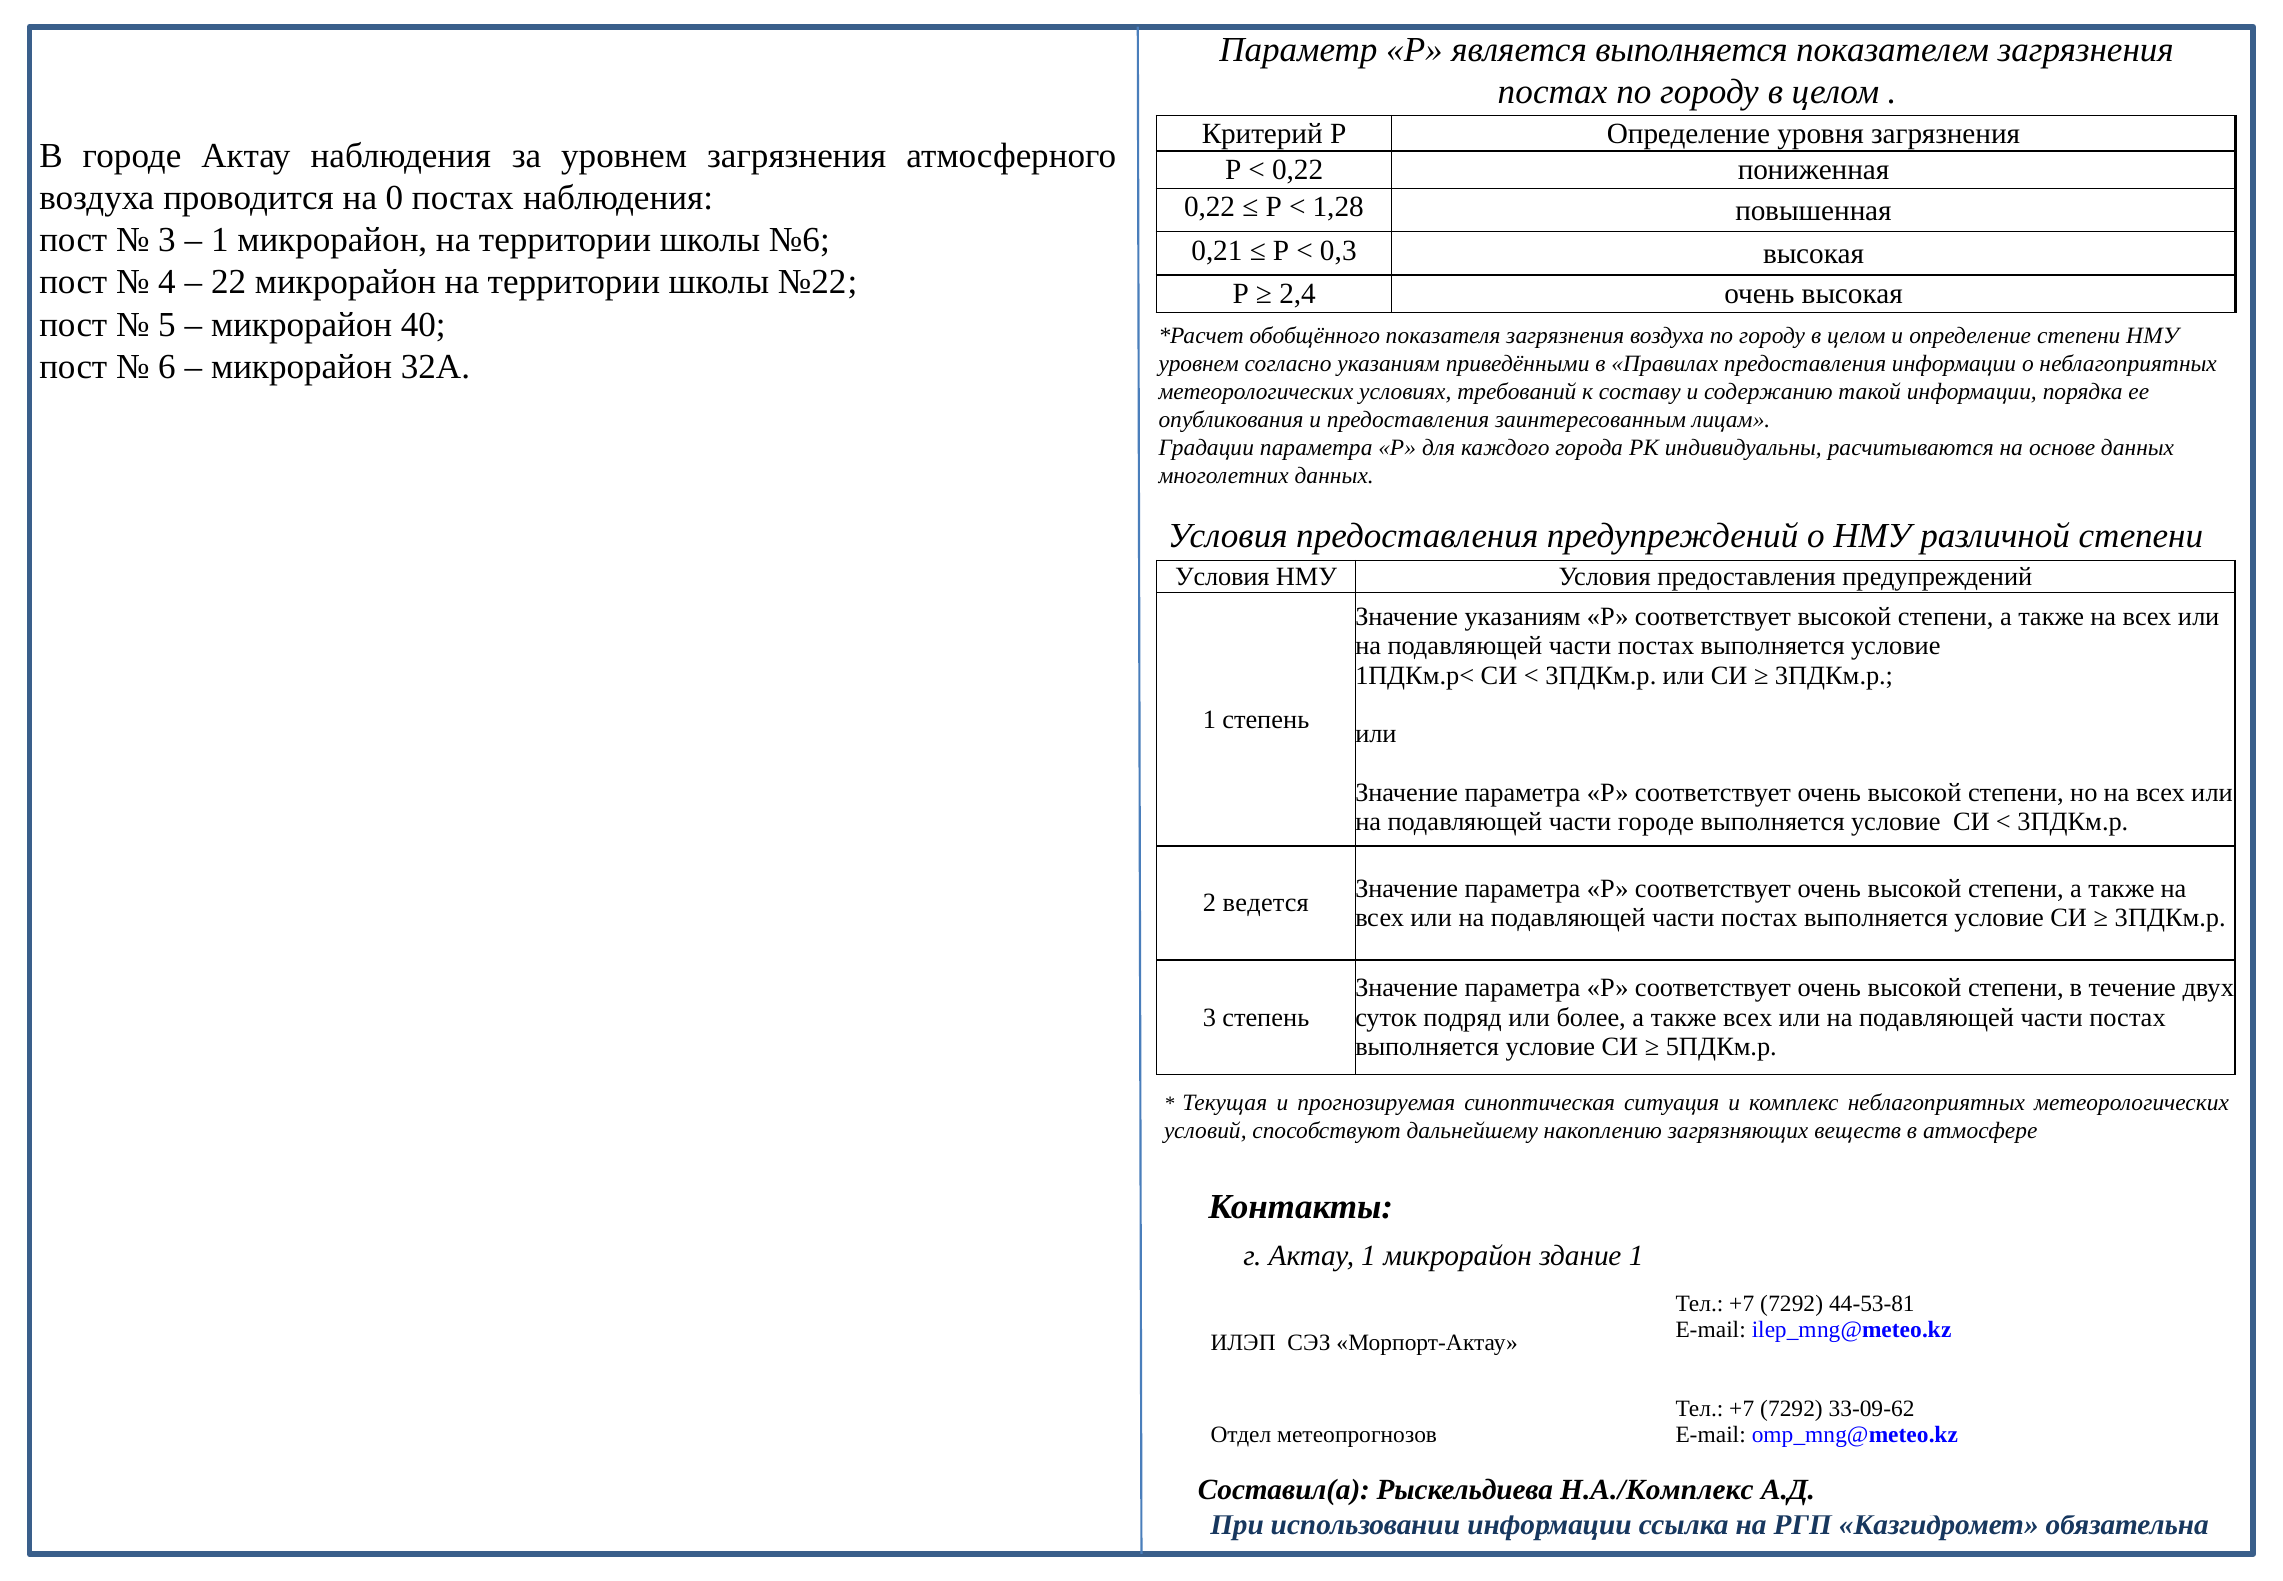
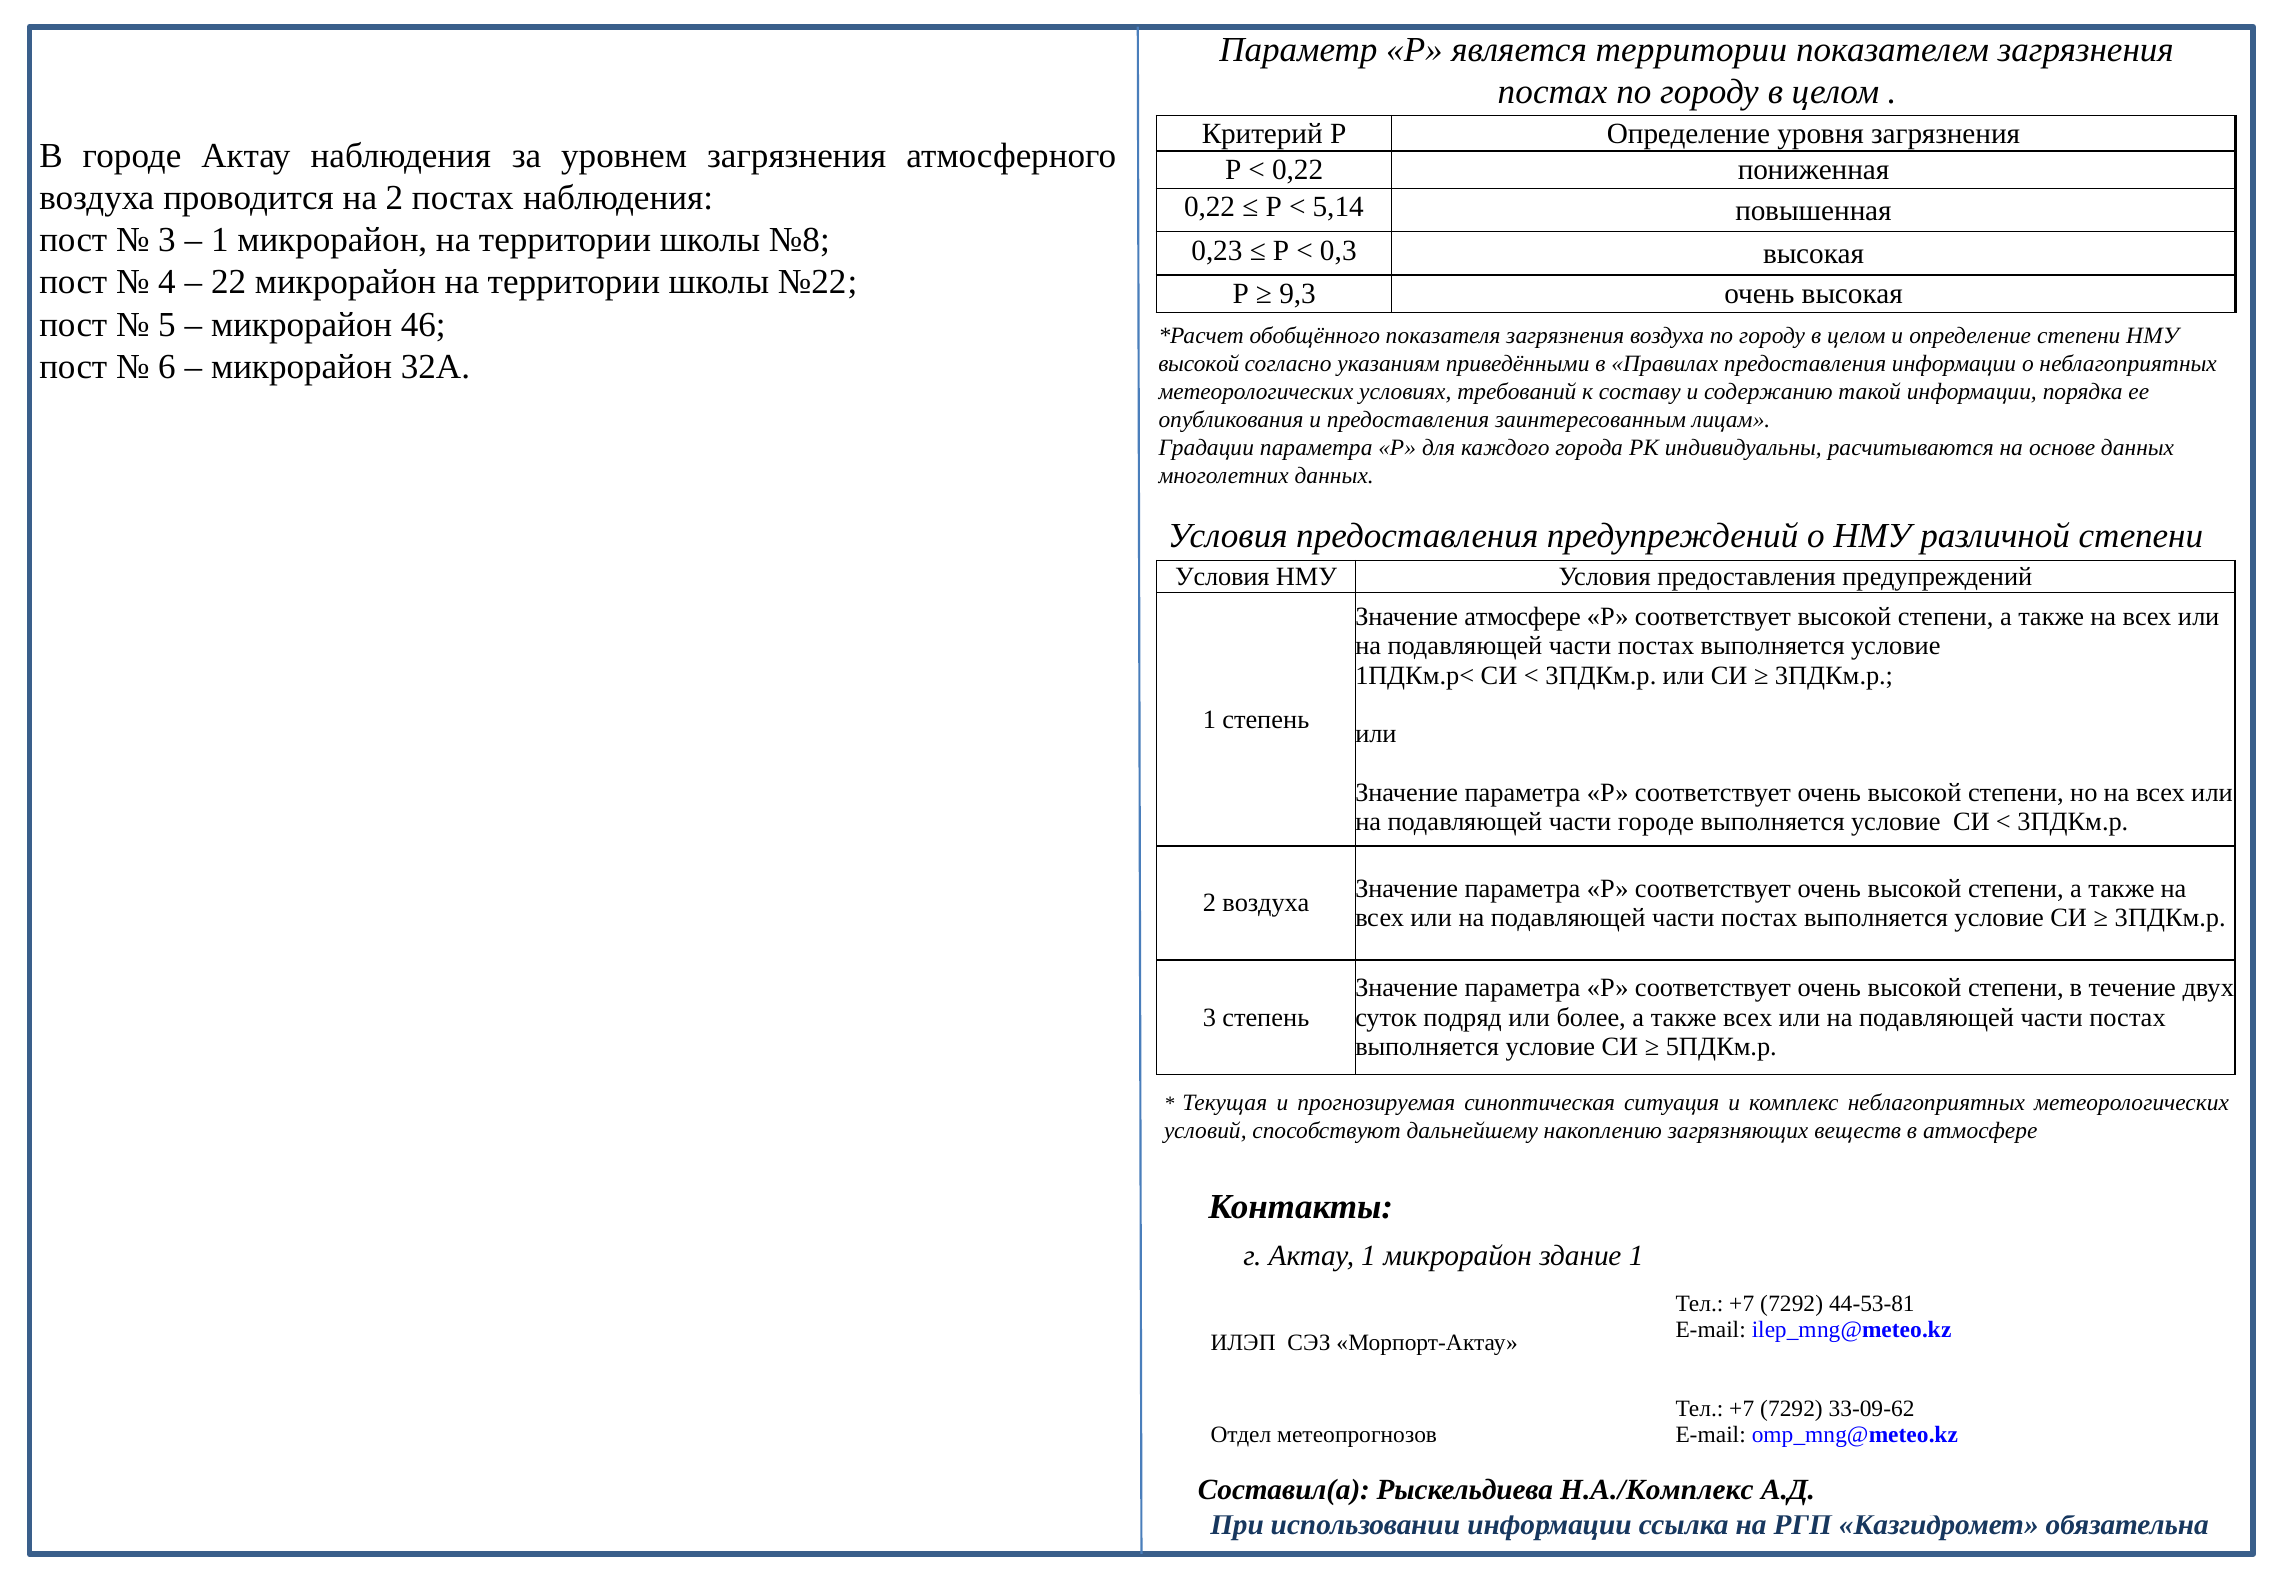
является выполняется: выполняется -> территории
на 0: 0 -> 2
1,28: 1,28 -> 5,14
№6: №6 -> №8
0,21: 0,21 -> 0,23
2,4: 2,4 -> 9,3
40: 40 -> 46
уровнем at (1199, 363): уровнем -> высокой
Значение указаниям: указаниям -> атмосфере
2 ведется: ведется -> воздуха
